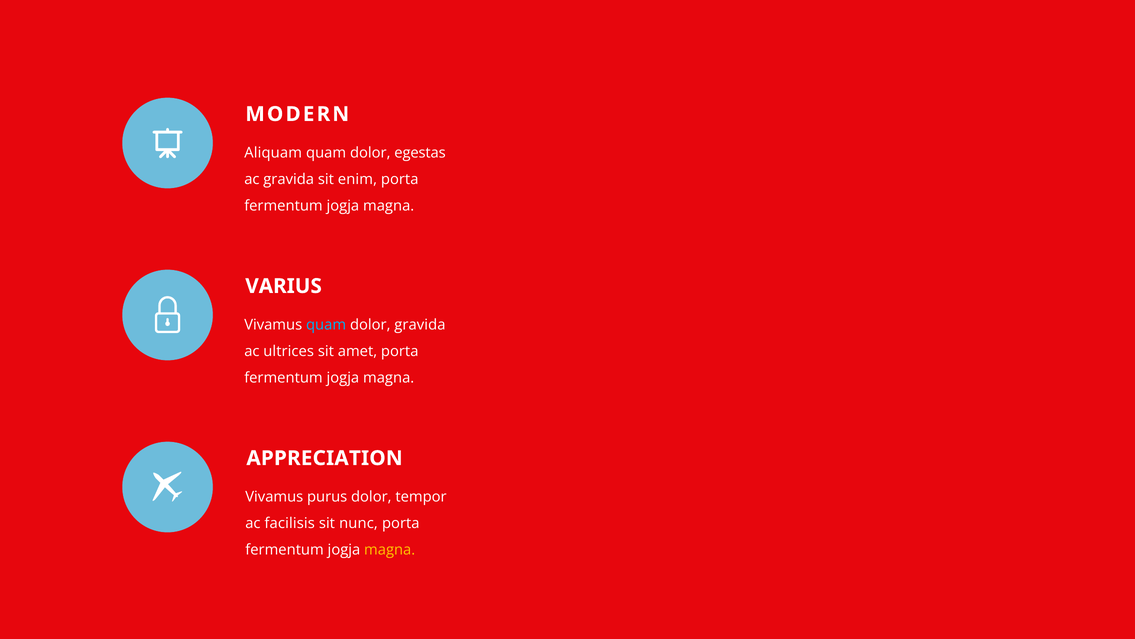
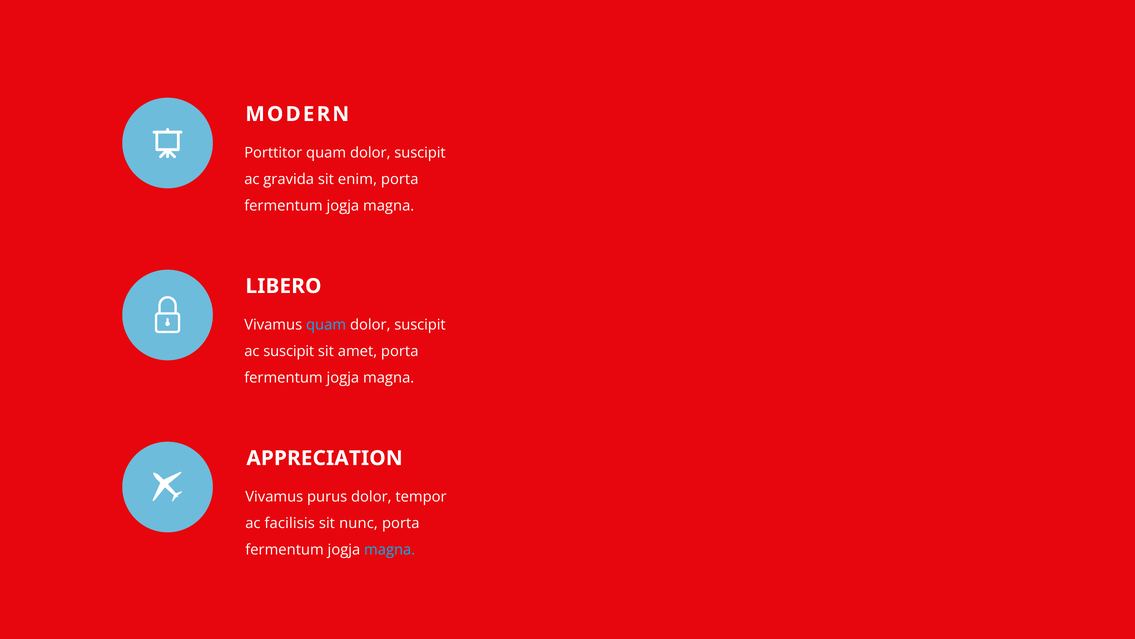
Aliquam: Aliquam -> Porttitor
egestas at (420, 153): egestas -> suscipit
VARIUS: VARIUS -> LIBERO
gravida at (420, 324): gravida -> suscipit
ac ultrices: ultrices -> suscipit
magna at (390, 550) colour: yellow -> light blue
